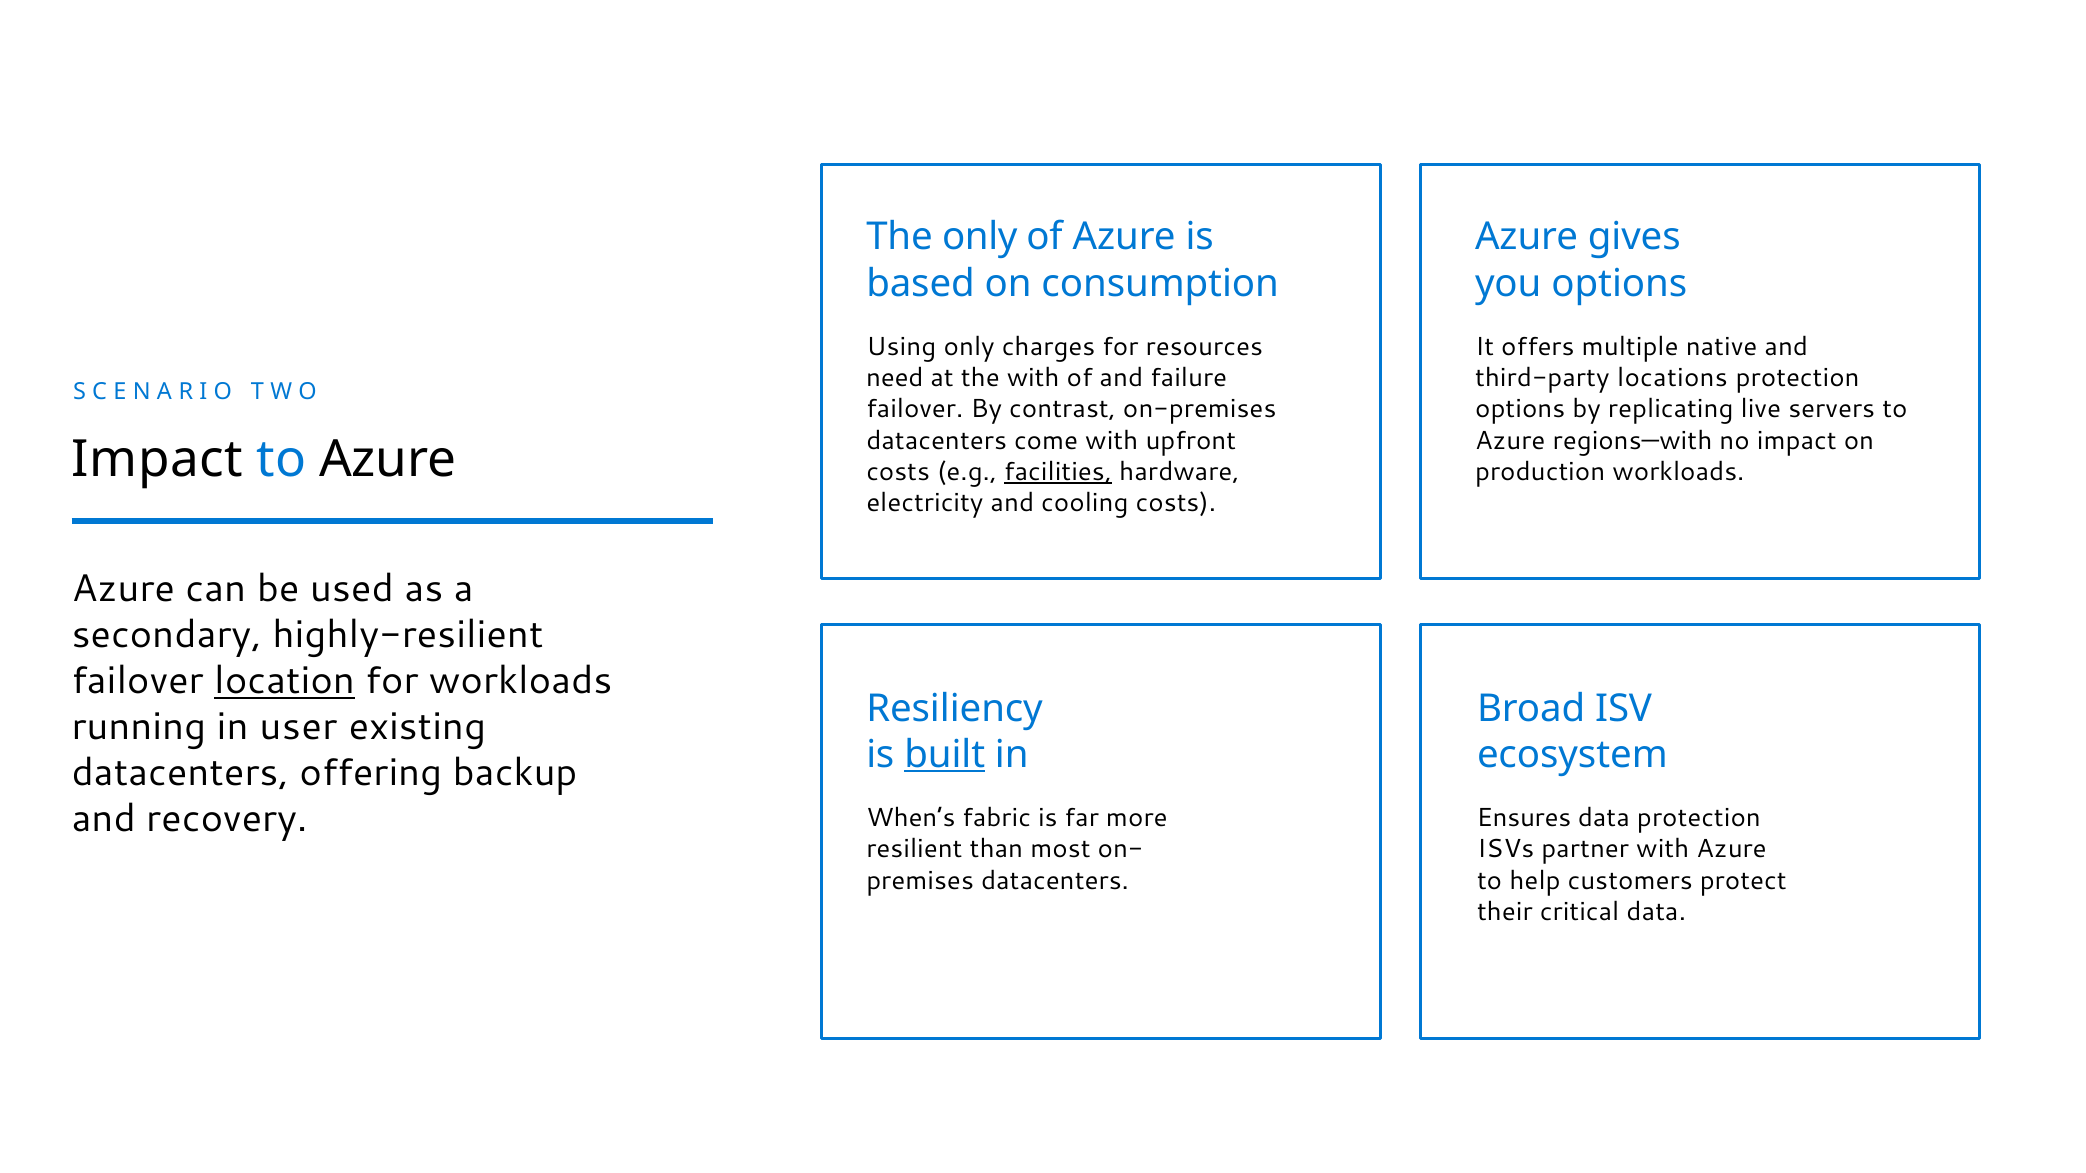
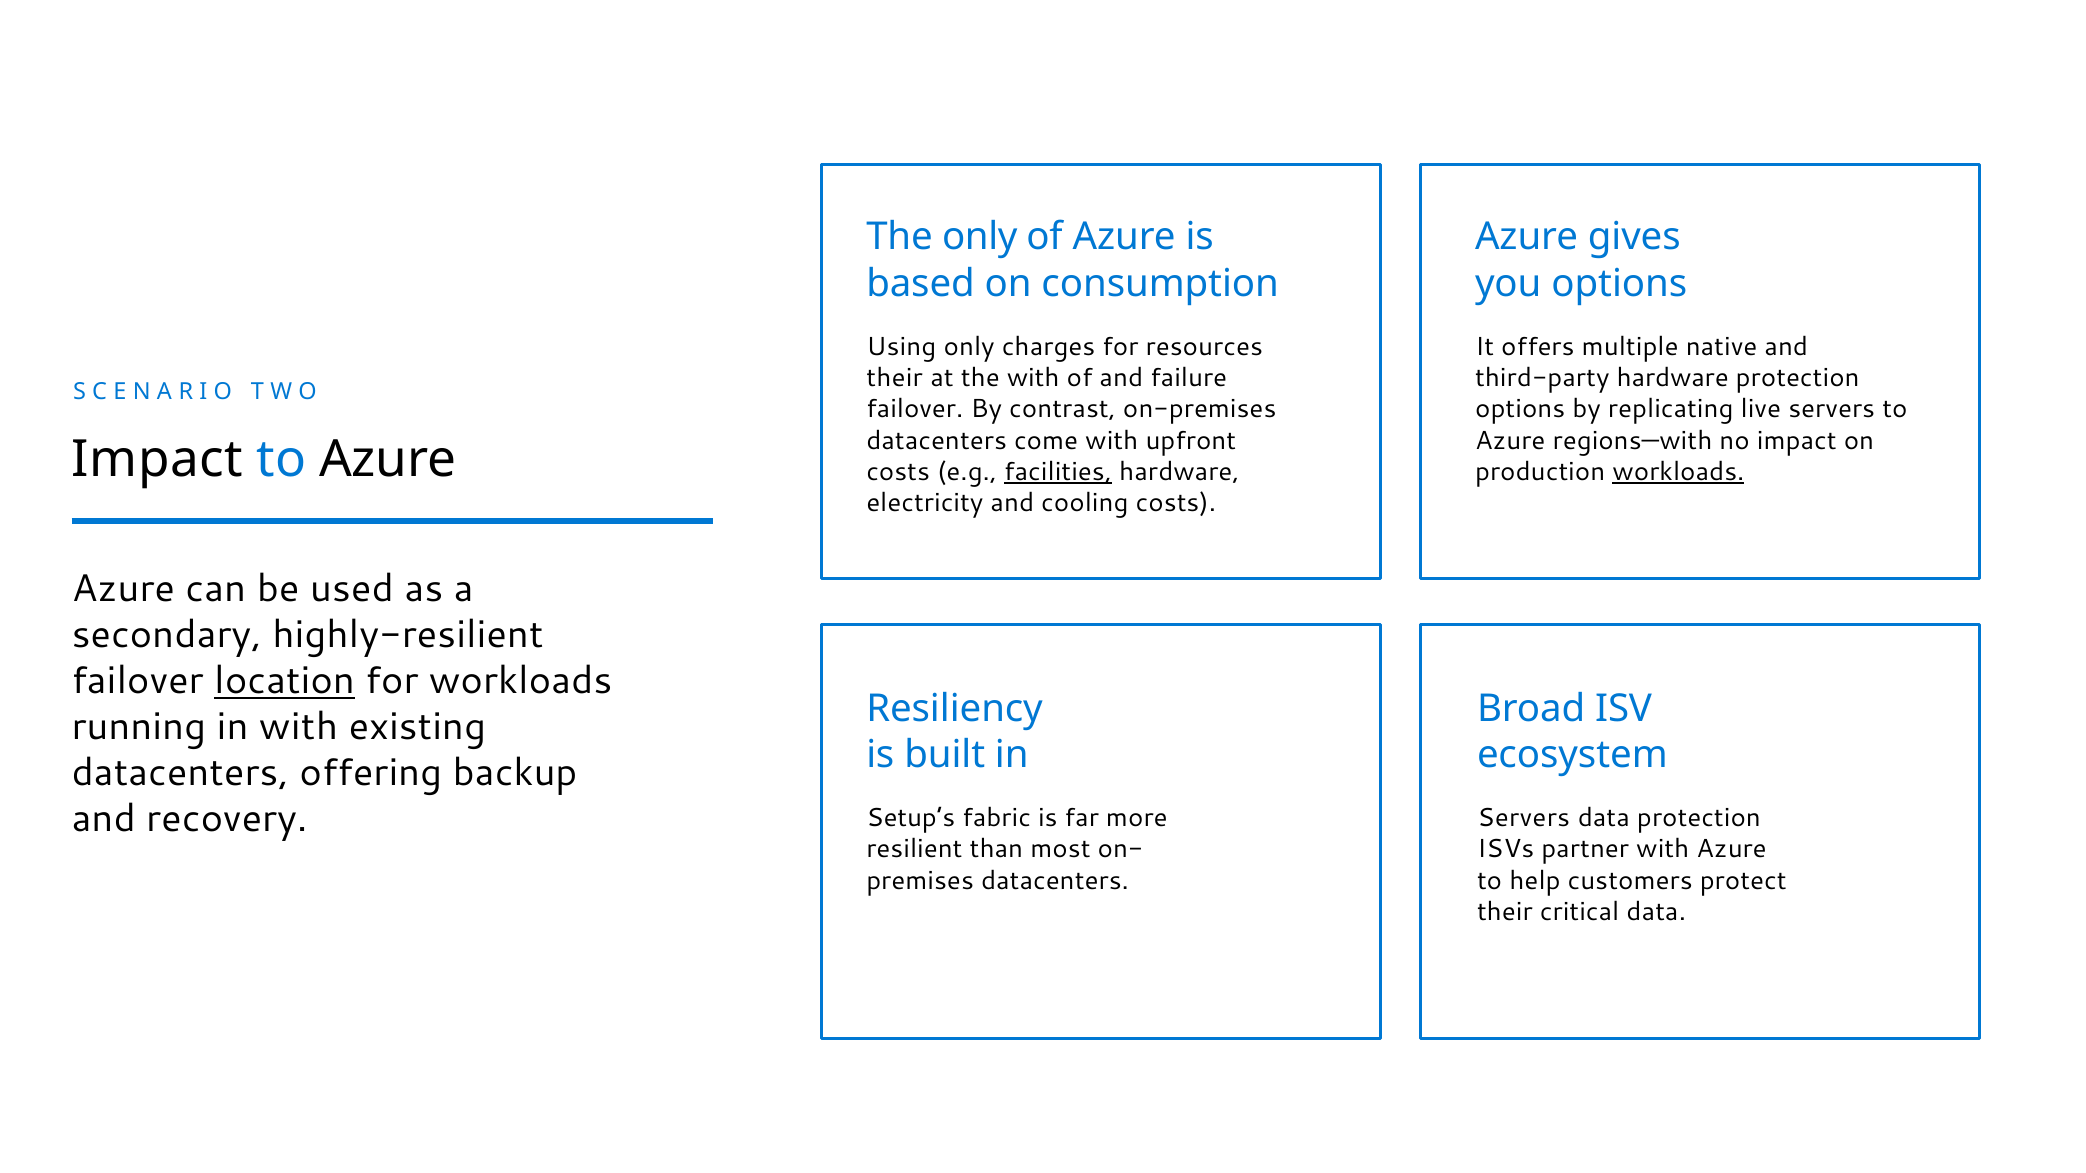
need at (895, 378): need -> their
third-party locations: locations -> hardware
workloads at (1678, 472) underline: none -> present
in user: user -> with
built underline: present -> none
When’s: When’s -> Setup’s
Ensures at (1524, 818): Ensures -> Servers
